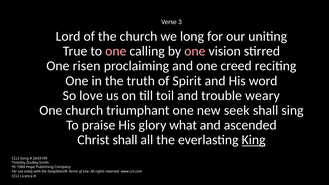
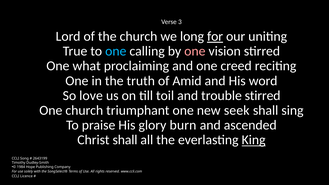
for at (215, 36) underline: none -> present
one at (116, 51) colour: pink -> light blue
risen: risen -> what
Spirit: Spirit -> Amid
trouble weary: weary -> stirred
what: what -> burn
